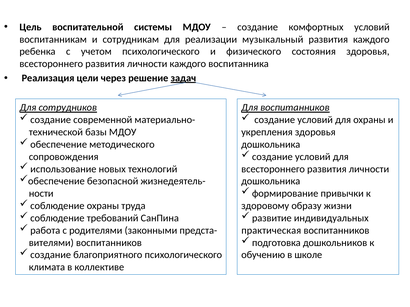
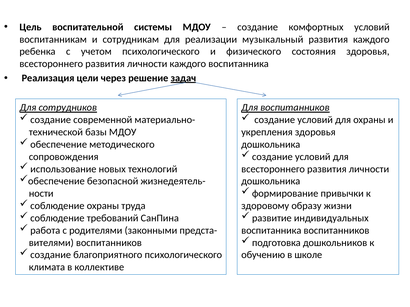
практическая at (271, 231): практическая -> воспитанника
